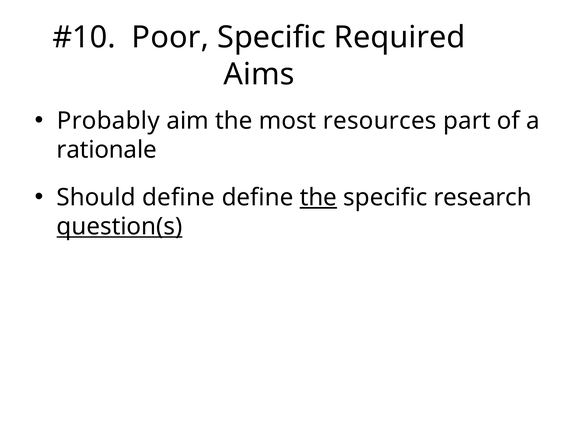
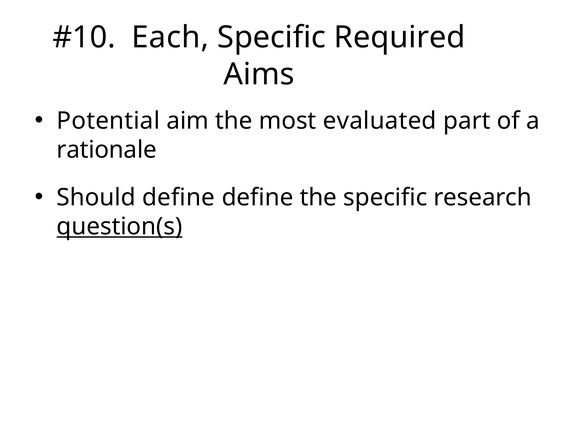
Poor: Poor -> Each
Probably: Probably -> Potential
resources: resources -> evaluated
the at (318, 197) underline: present -> none
